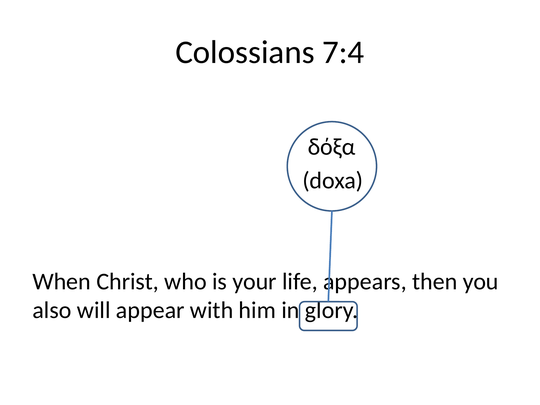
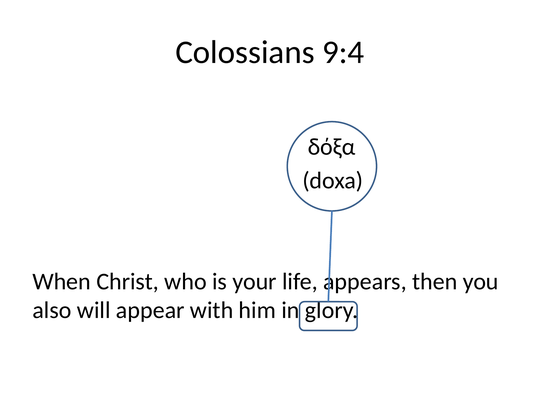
7:4: 7:4 -> 9:4
